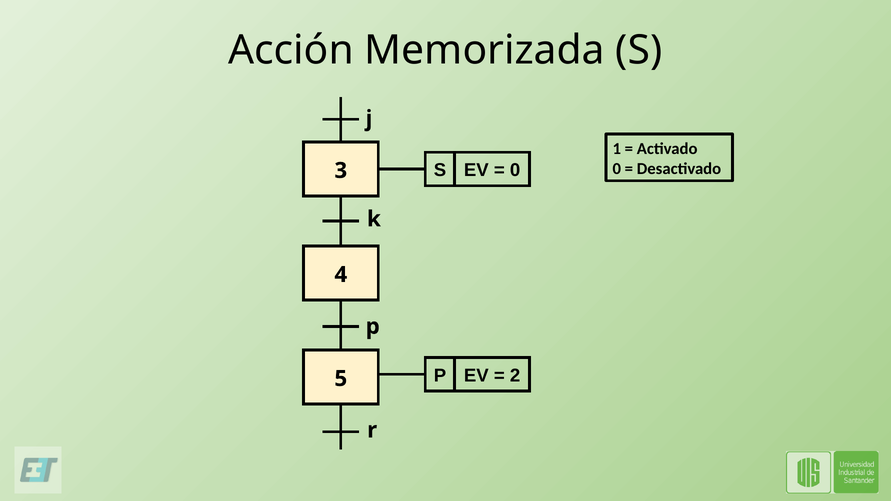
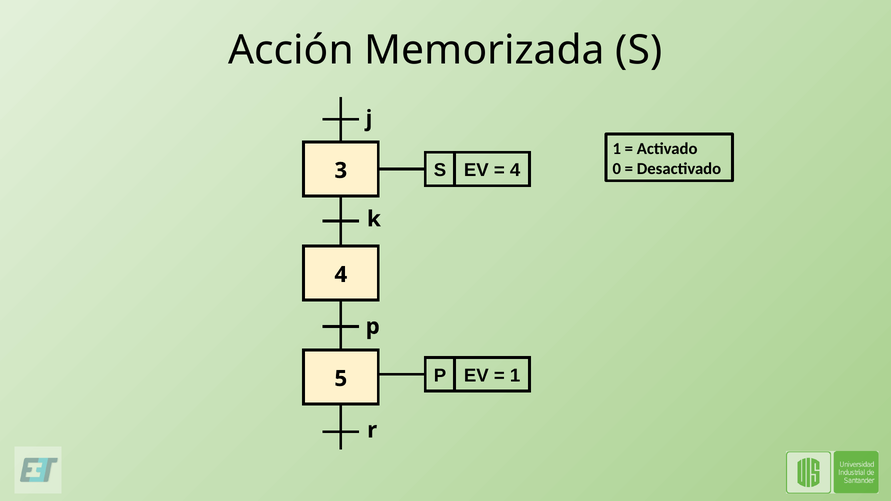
0 at (515, 170): 0 -> 4
2 at (515, 376): 2 -> 1
